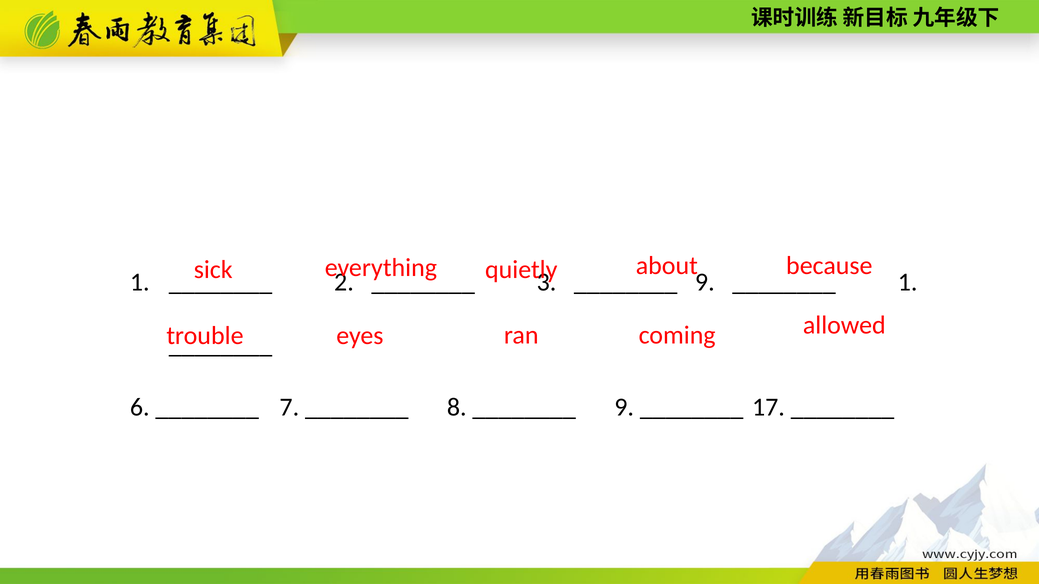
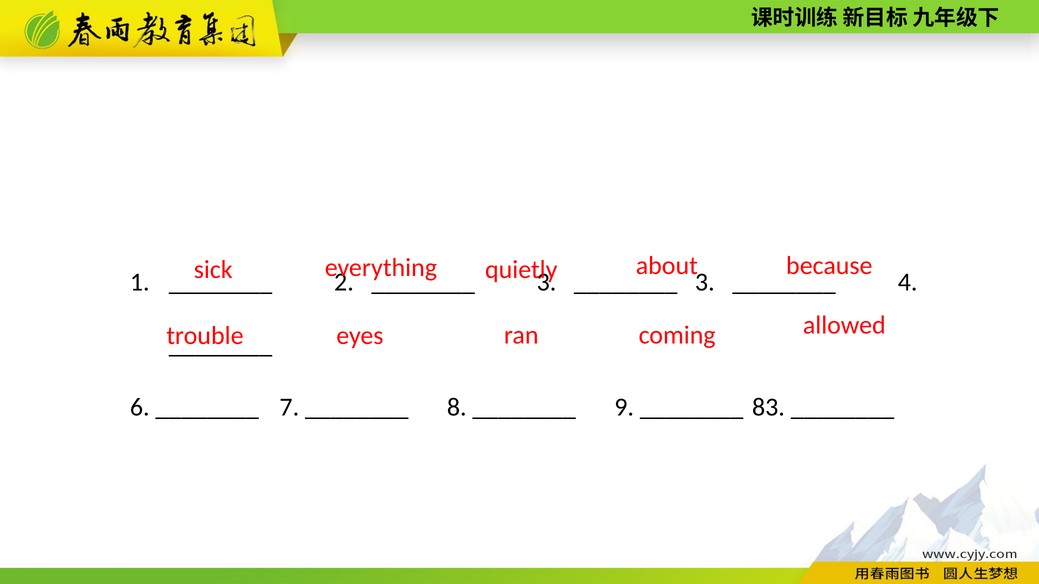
9 at (705, 283): 9 -> 3
1 at (908, 283): 1 -> 4
17: 17 -> 83
